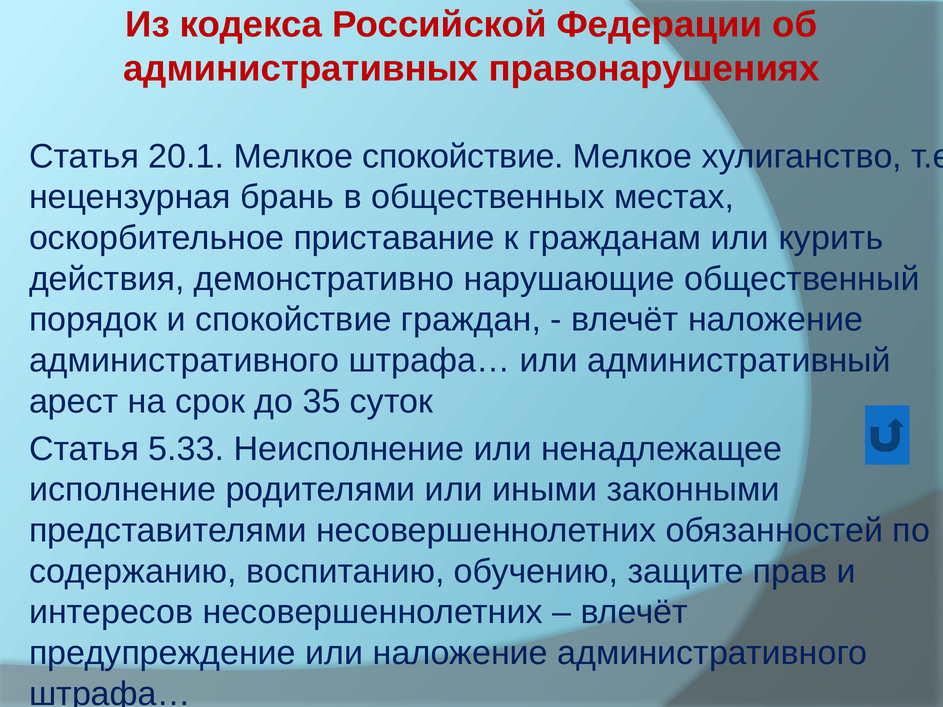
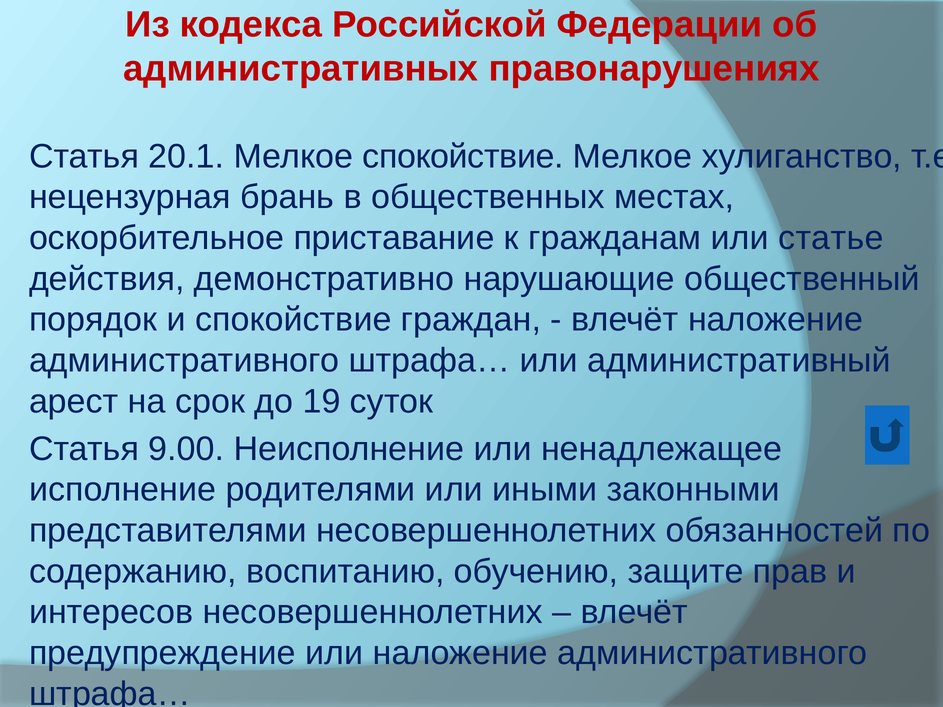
курить: курить -> статье
35: 35 -> 19
5.33: 5.33 -> 9.00
